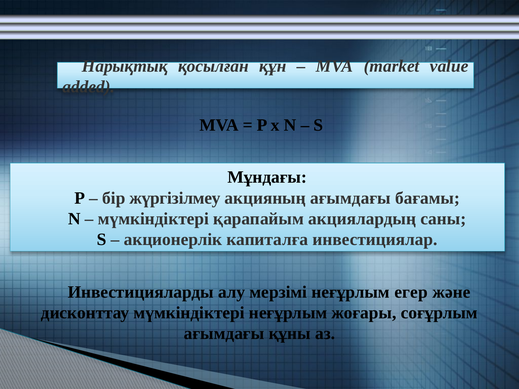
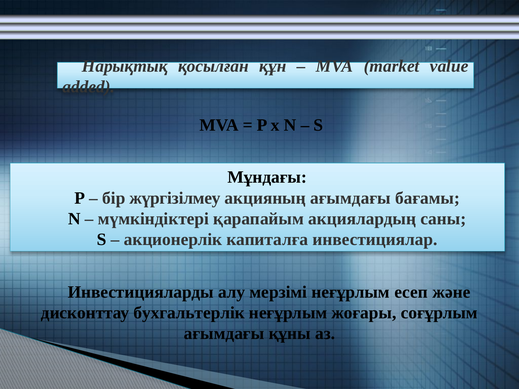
егер: егер -> есеп
дисконттау мүмкіндіктері: мүмкіндіктері -> бухгальтерлік
